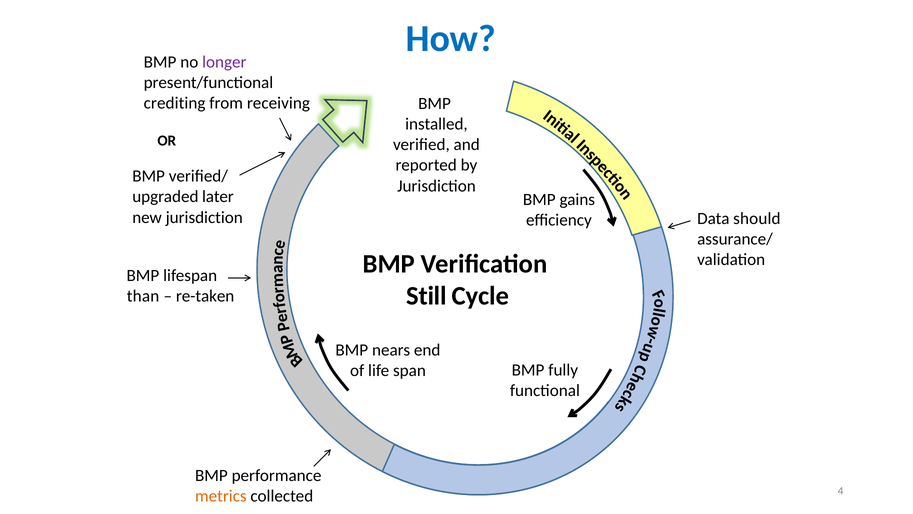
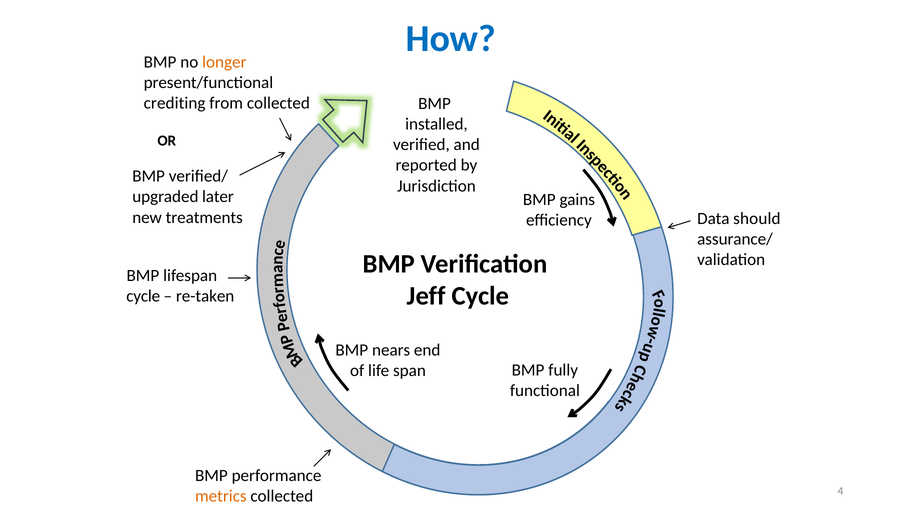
longer colour: purple -> orange
from receiving: receiving -> collected
new jurisdiction: jurisdiction -> treatments
Still: Still -> Jeff
than at (143, 296): than -> cycle
